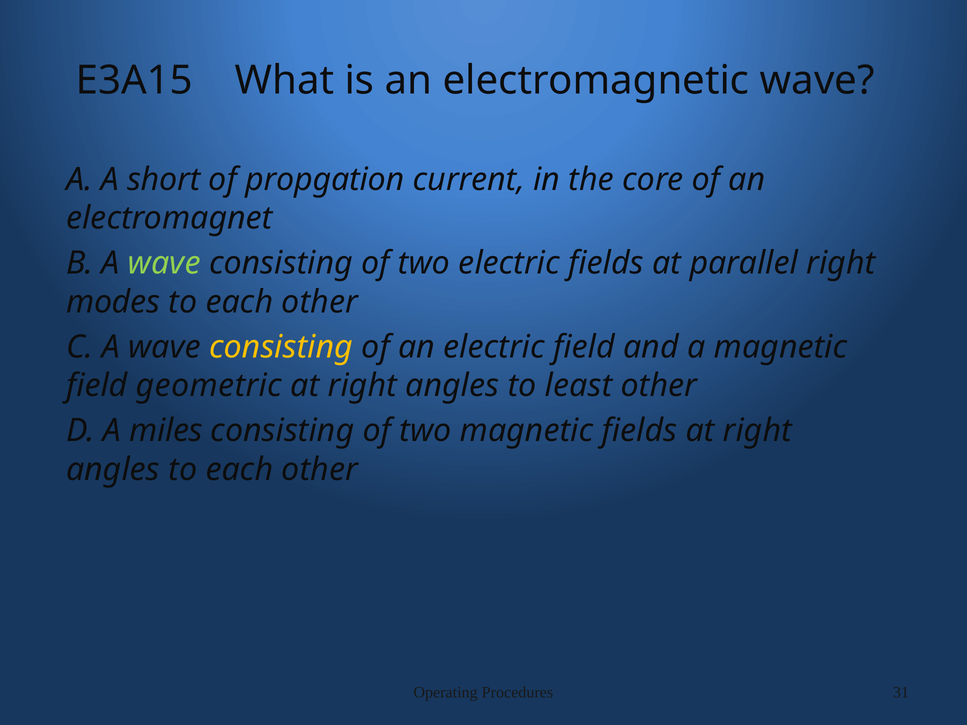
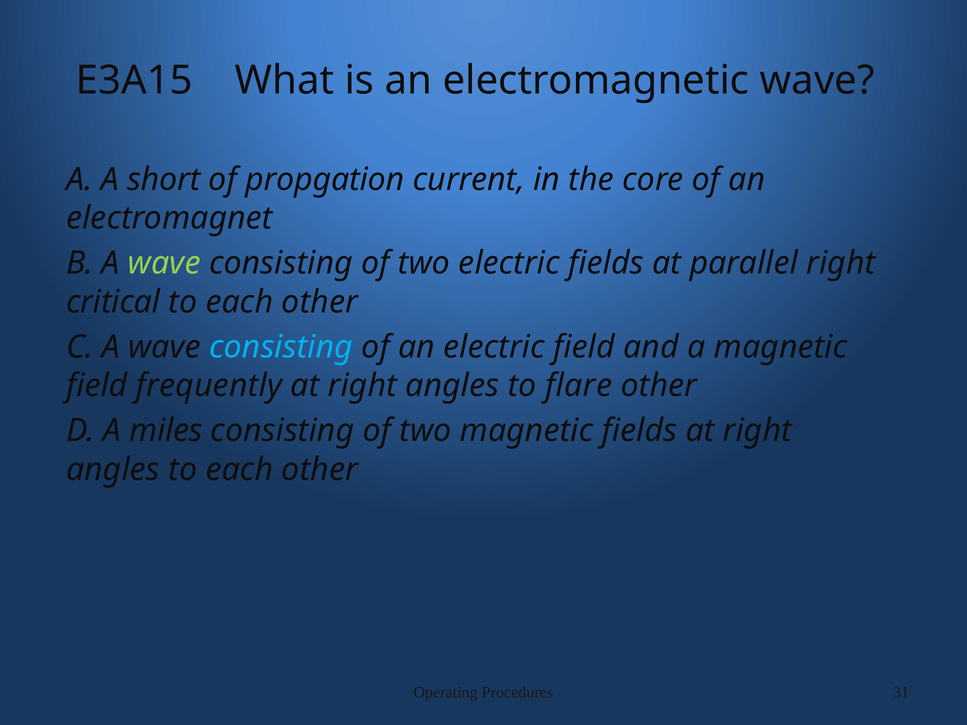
modes: modes -> critical
consisting at (281, 347) colour: yellow -> light blue
geometric: geometric -> frequently
least: least -> flare
